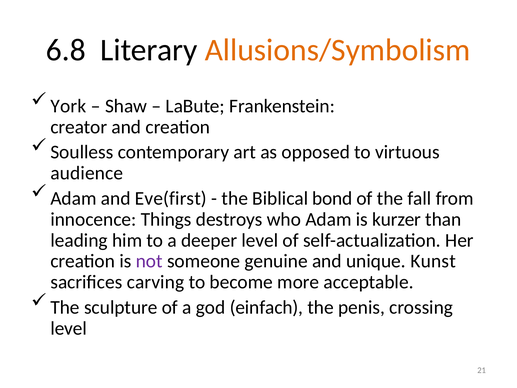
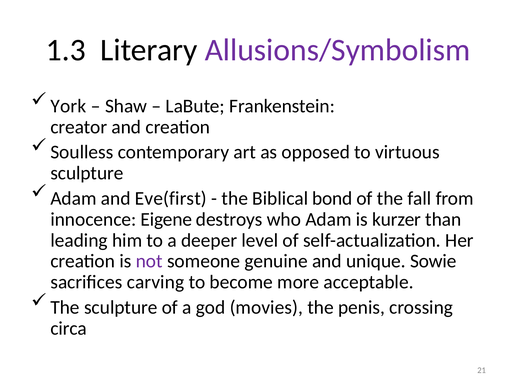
6.8: 6.8 -> 1.3
Allusions/Symbolism colour: orange -> purple
audience at (87, 173): audience -> sculpture
Things: Things -> Eigene
Kunst: Kunst -> Sowie
einfach: einfach -> movies
level at (69, 328): level -> circa
